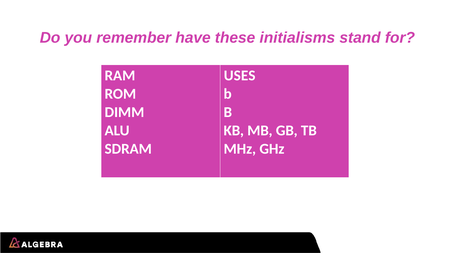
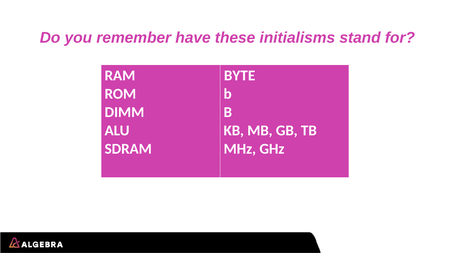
USES: USES -> BYTE
